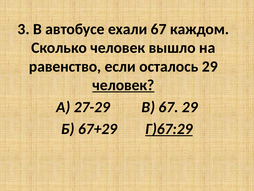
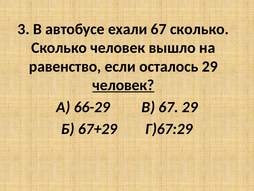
67 каждом: каждом -> сколько
27-29: 27-29 -> 66-29
Г)67:29 underline: present -> none
